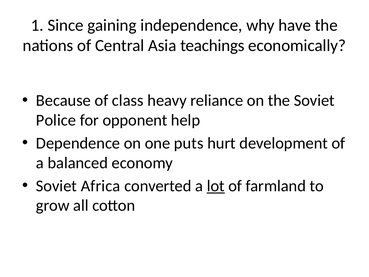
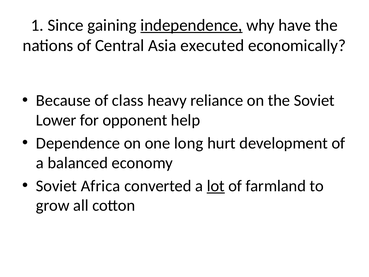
independence underline: none -> present
teachings: teachings -> executed
Police: Police -> Lower
puts: puts -> long
